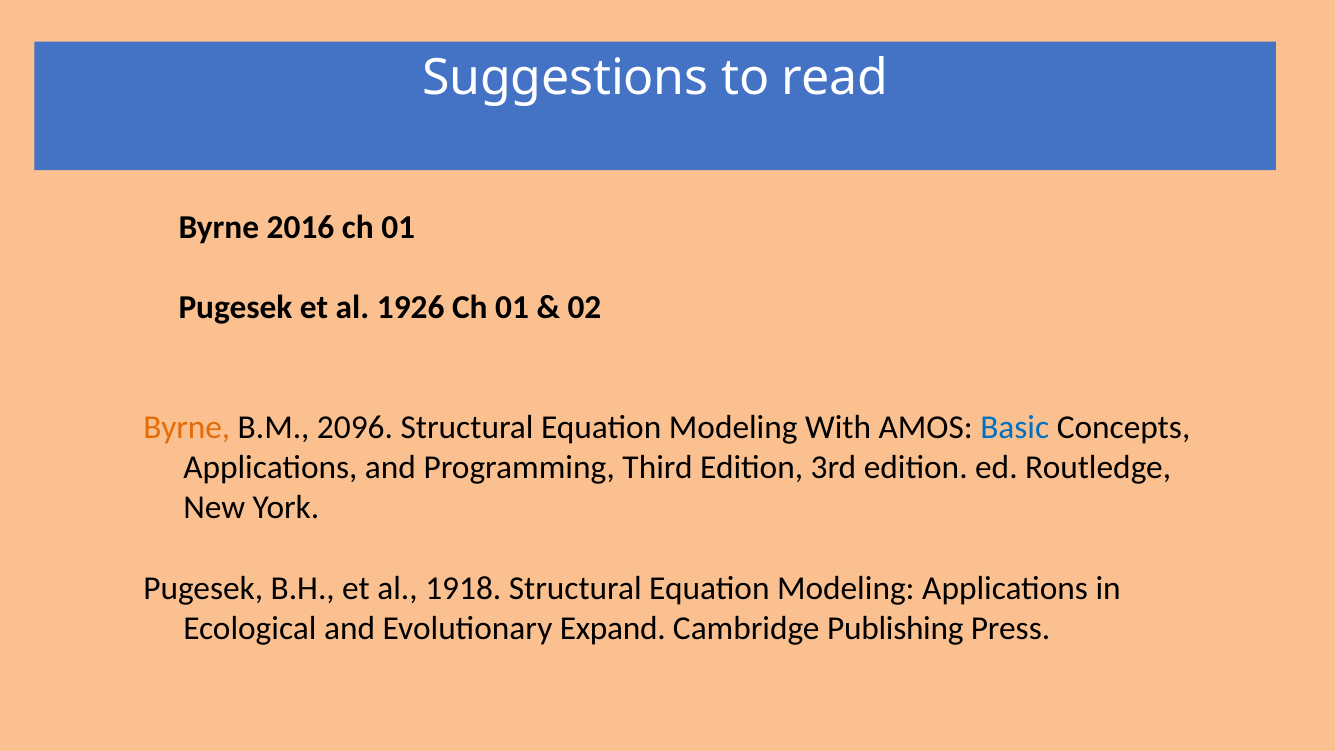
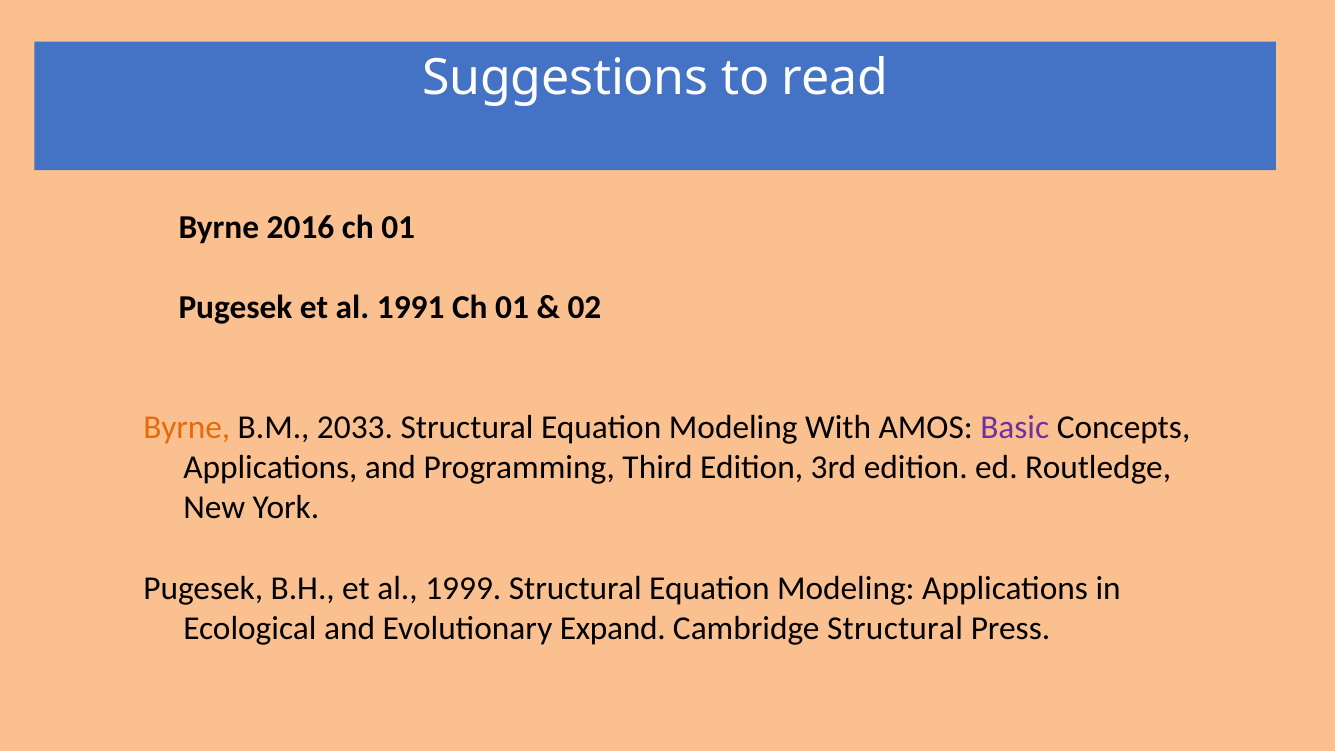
1926: 1926 -> 1991
2096: 2096 -> 2033
Basic colour: blue -> purple
1918: 1918 -> 1999
Cambridge Publishing: Publishing -> Structural
